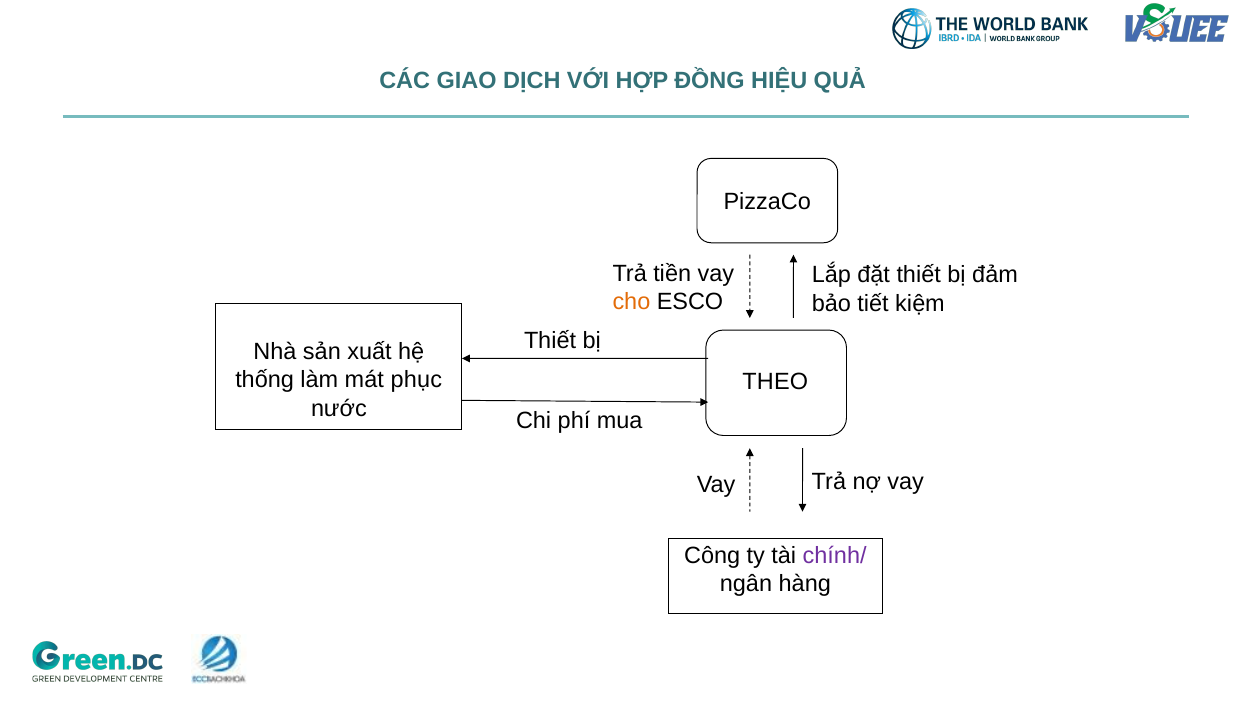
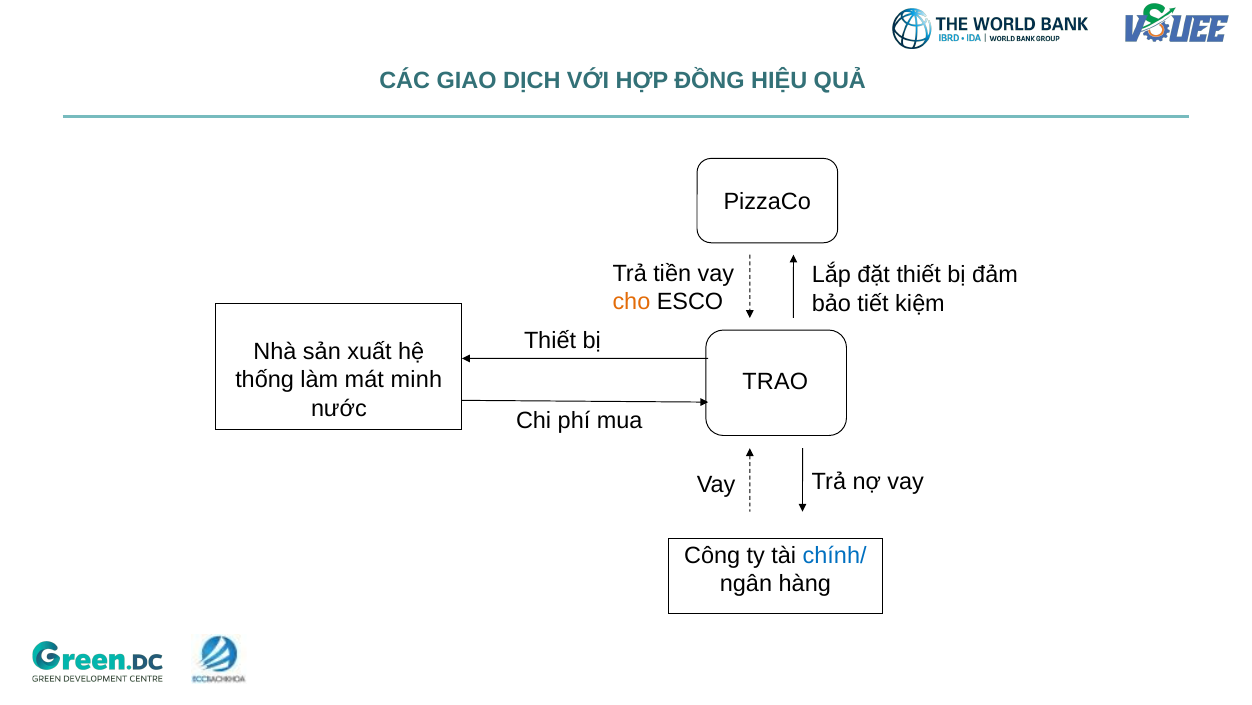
phục: phục -> minh
THEO: THEO -> TRAO
chính/ colour: purple -> blue
